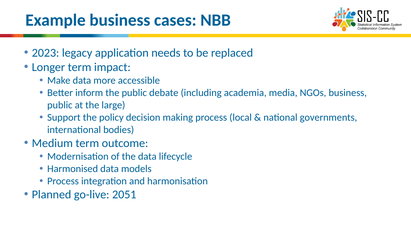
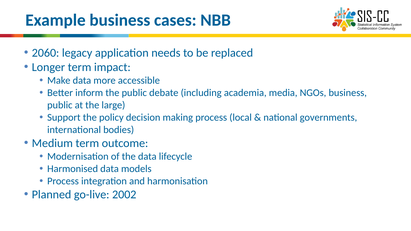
2023: 2023 -> 2060
2051: 2051 -> 2002
